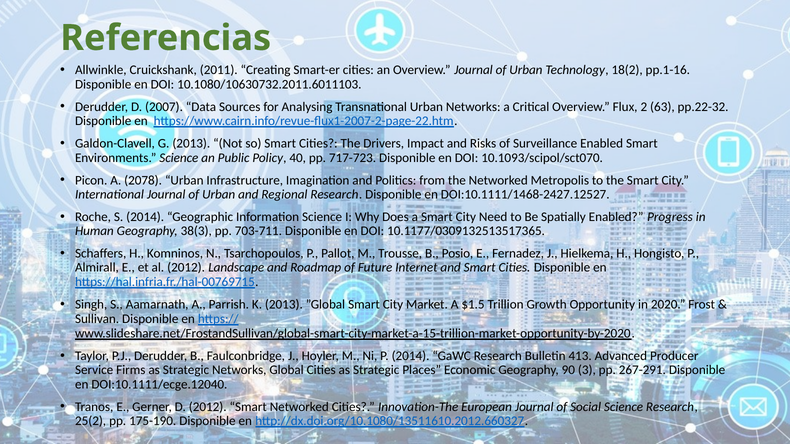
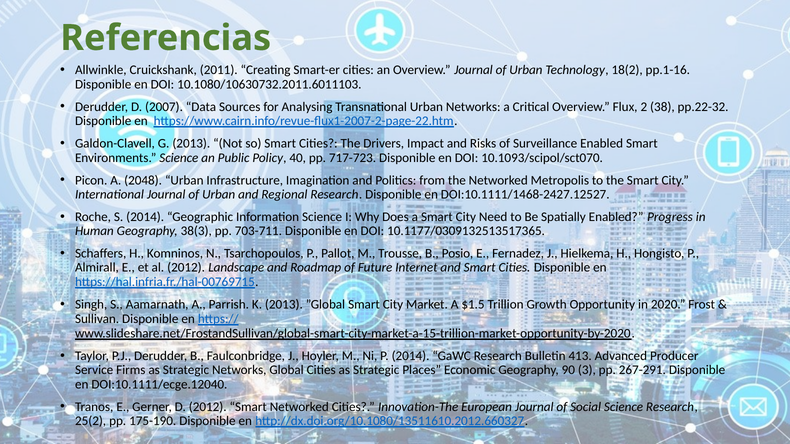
63: 63 -> 38
2078: 2078 -> 2048
